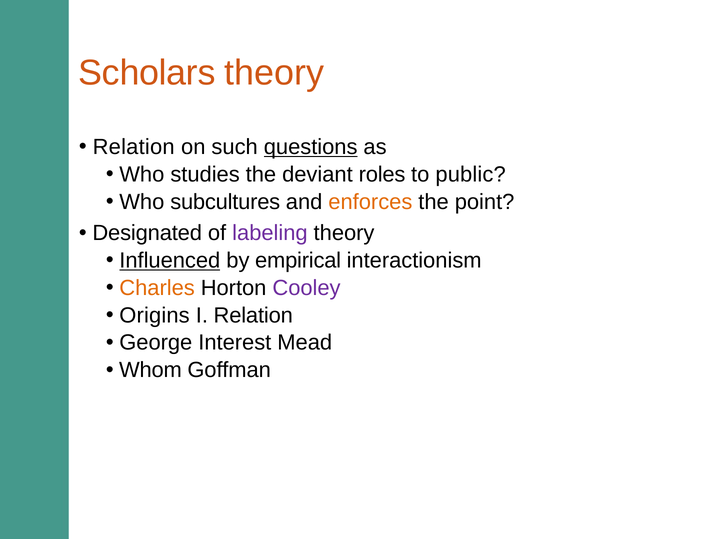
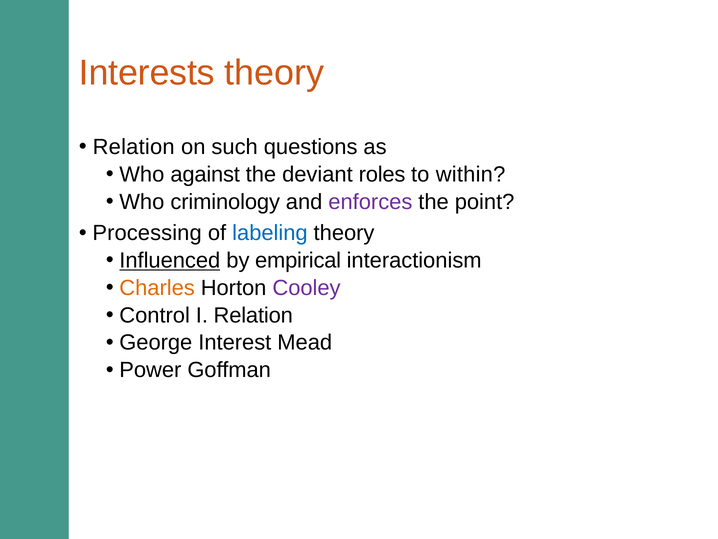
Scholars: Scholars -> Interests
questions underline: present -> none
studies: studies -> against
public: public -> within
subcultures: subcultures -> criminology
enforces colour: orange -> purple
Designated: Designated -> Processing
labeling colour: purple -> blue
Origins: Origins -> Control
Whom: Whom -> Power
